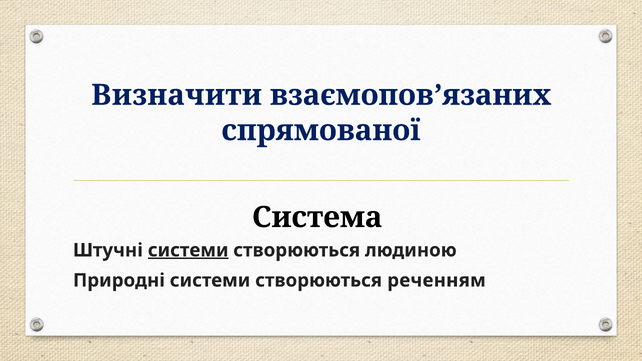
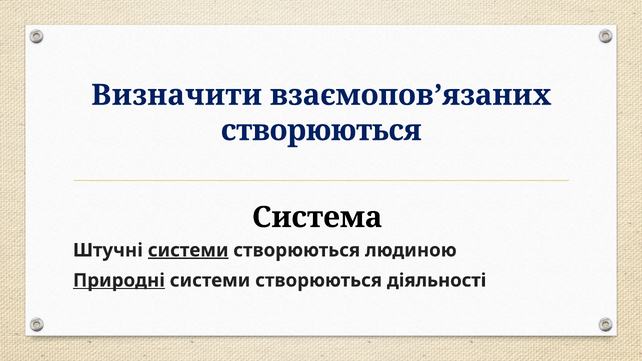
спрямованої at (321, 130): спрямованої -> створюються
Природні underline: none -> present
реченням: реченням -> діяльності
